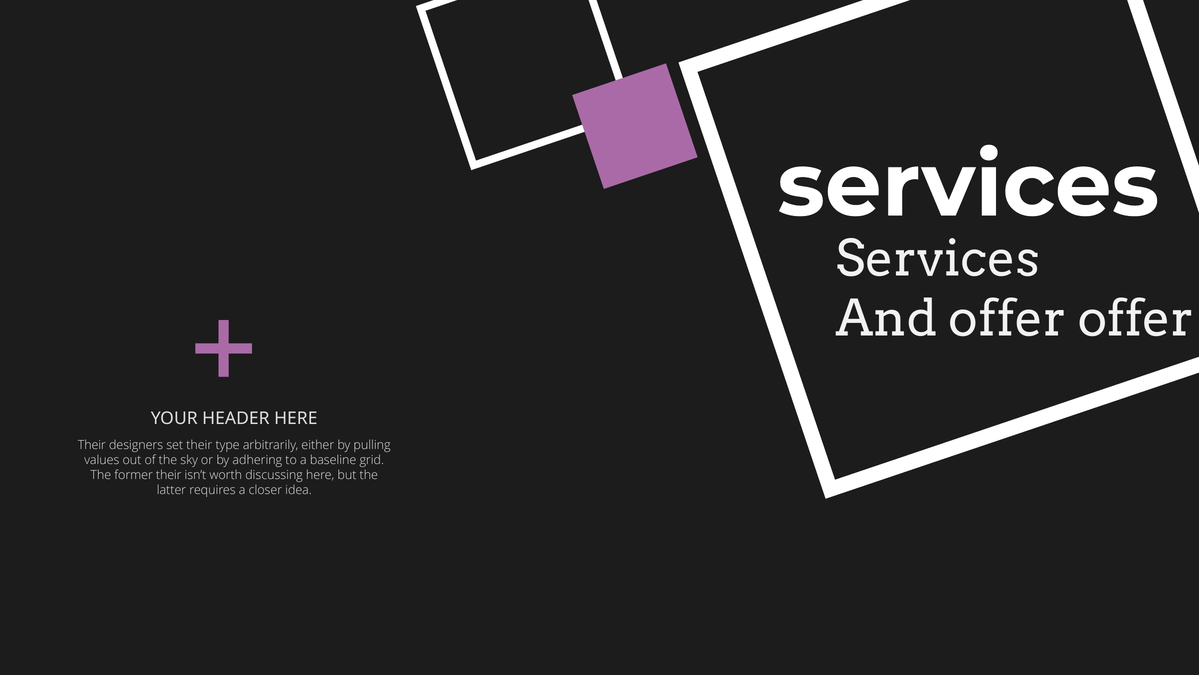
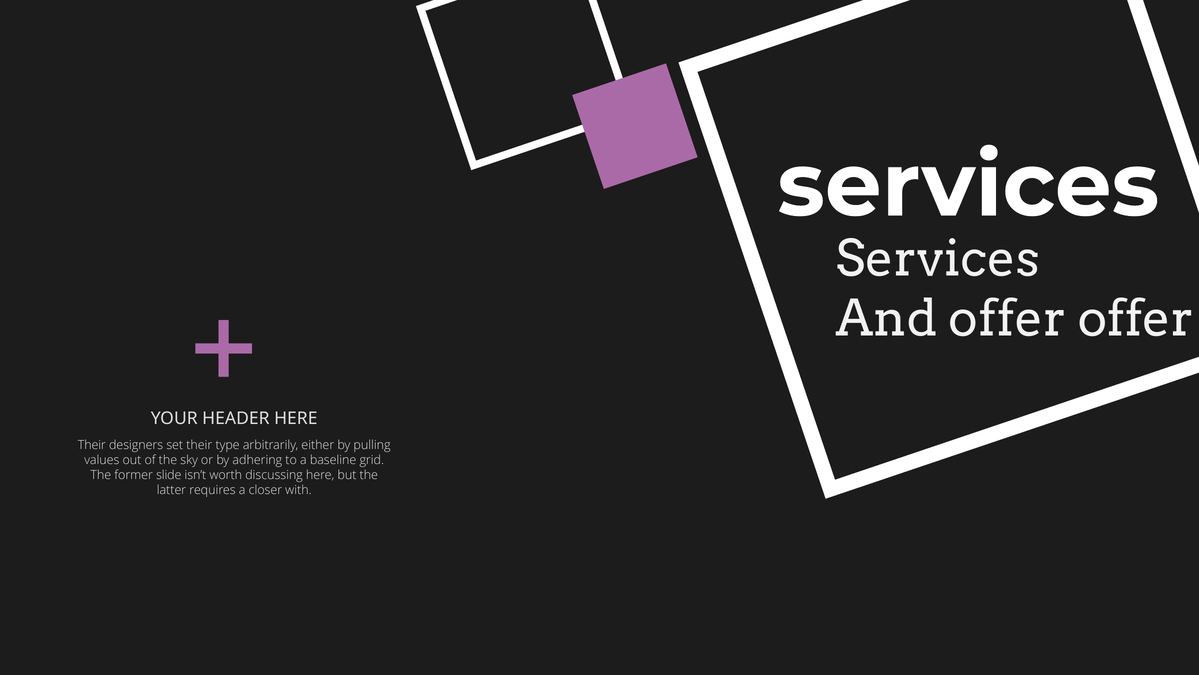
former their: their -> slide
idea: idea -> with
